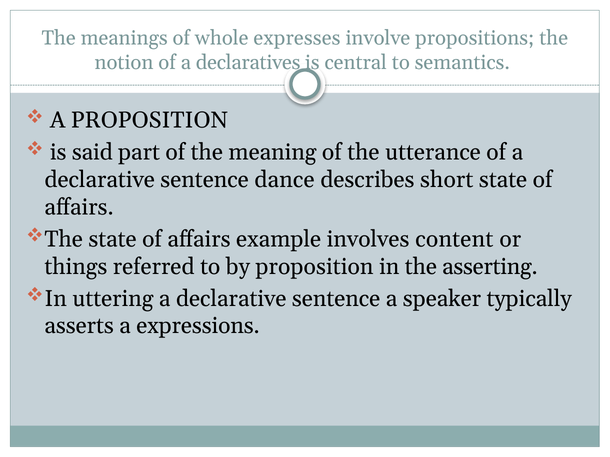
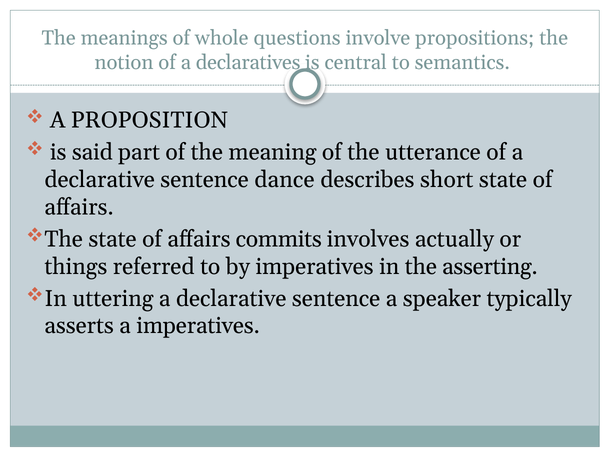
expresses: expresses -> questions
example: example -> commits
content: content -> actually
by proposition: proposition -> imperatives
a expressions: expressions -> imperatives
